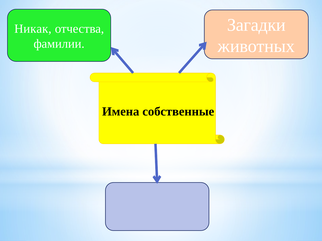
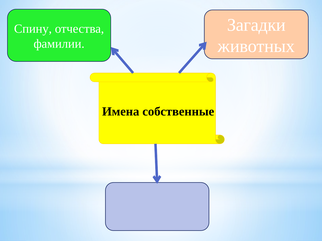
Никак: Никак -> Спину
